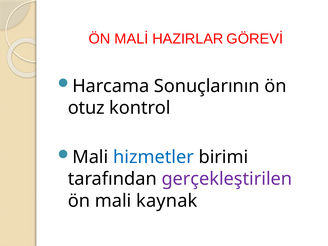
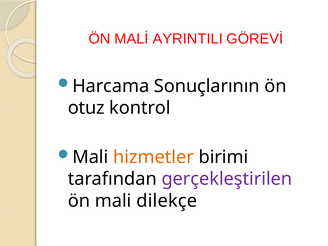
HAZIRLAR: HAZIRLAR -> AYRINTILI
hizmetler colour: blue -> orange
kaynak: kaynak -> dilekçe
